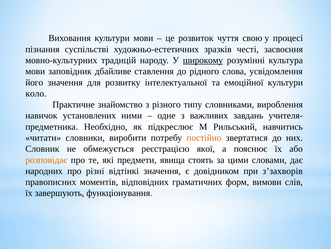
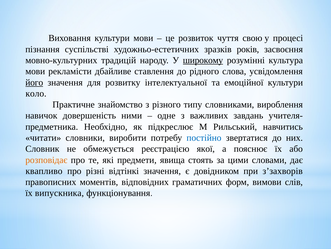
честі: честі -> років
заповідник: заповідник -> рекламісти
його underline: none -> present
установлених: установлених -> довершеність
постійно colour: orange -> blue
народних: народних -> квапливо
завершують: завершують -> випускника
